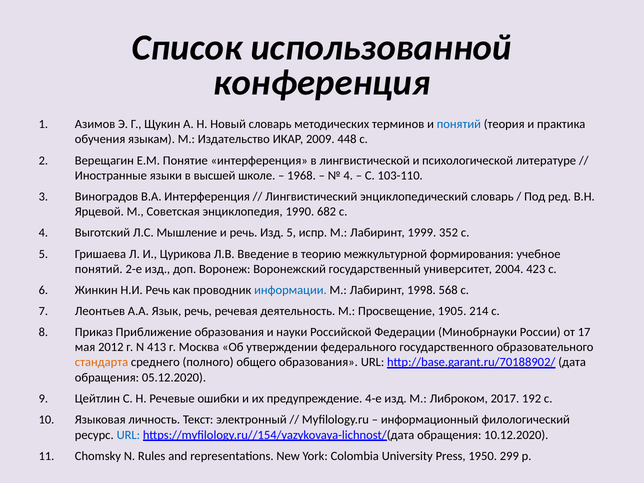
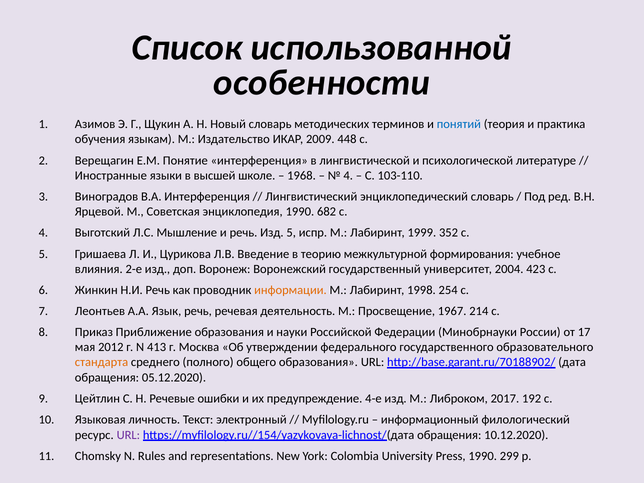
конференция: конференция -> особенности
понятий at (99, 269): понятий -> влияния
информации colour: blue -> orange
568: 568 -> 254
1905: 1905 -> 1967
URL at (128, 435) colour: blue -> purple
Press 1950: 1950 -> 1990
